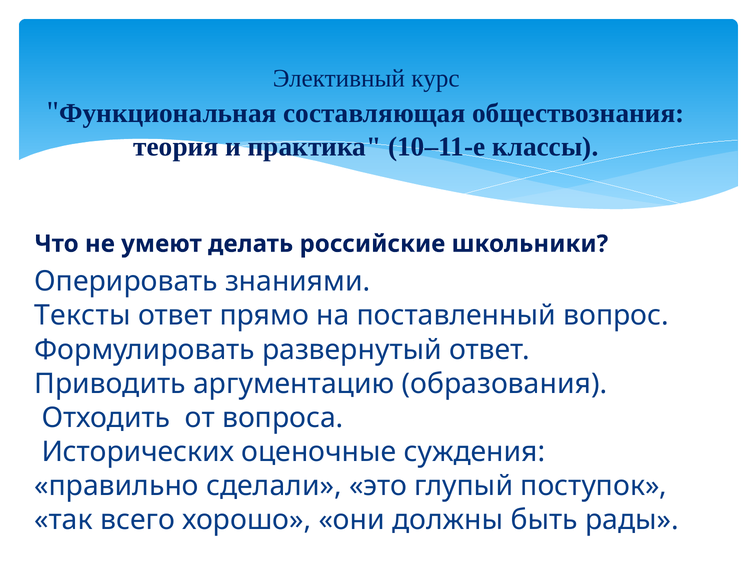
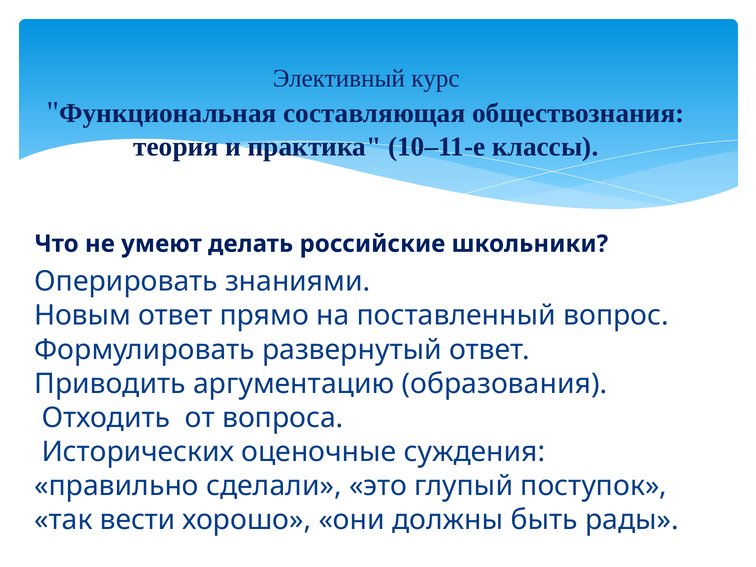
Тексты: Тексты -> Новым
всего: всего -> вести
